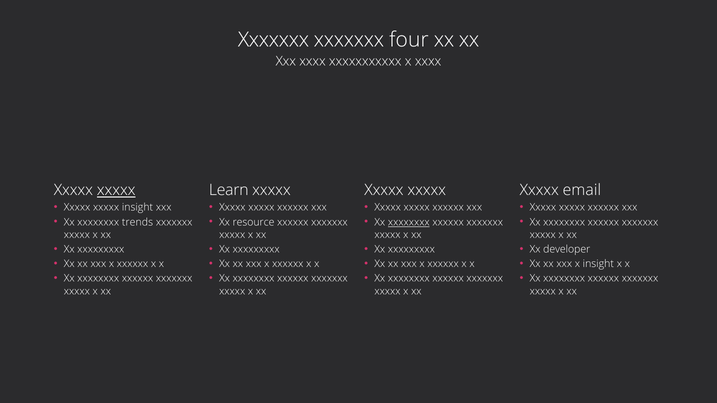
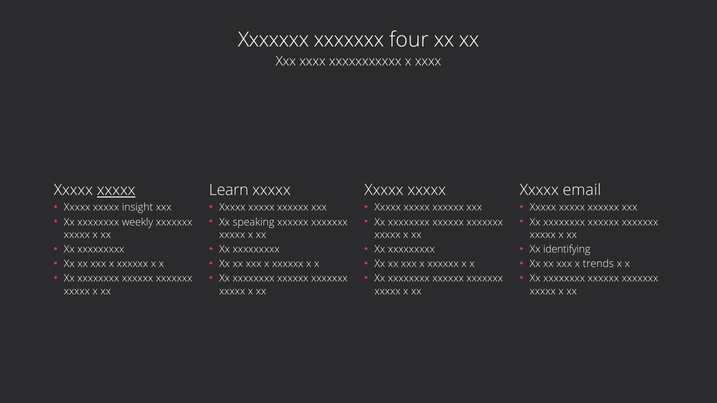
trends: trends -> weekly
resource: resource -> speaking
xxxxxxxx at (409, 222) underline: present -> none
developer: developer -> identifying
x insight: insight -> trends
